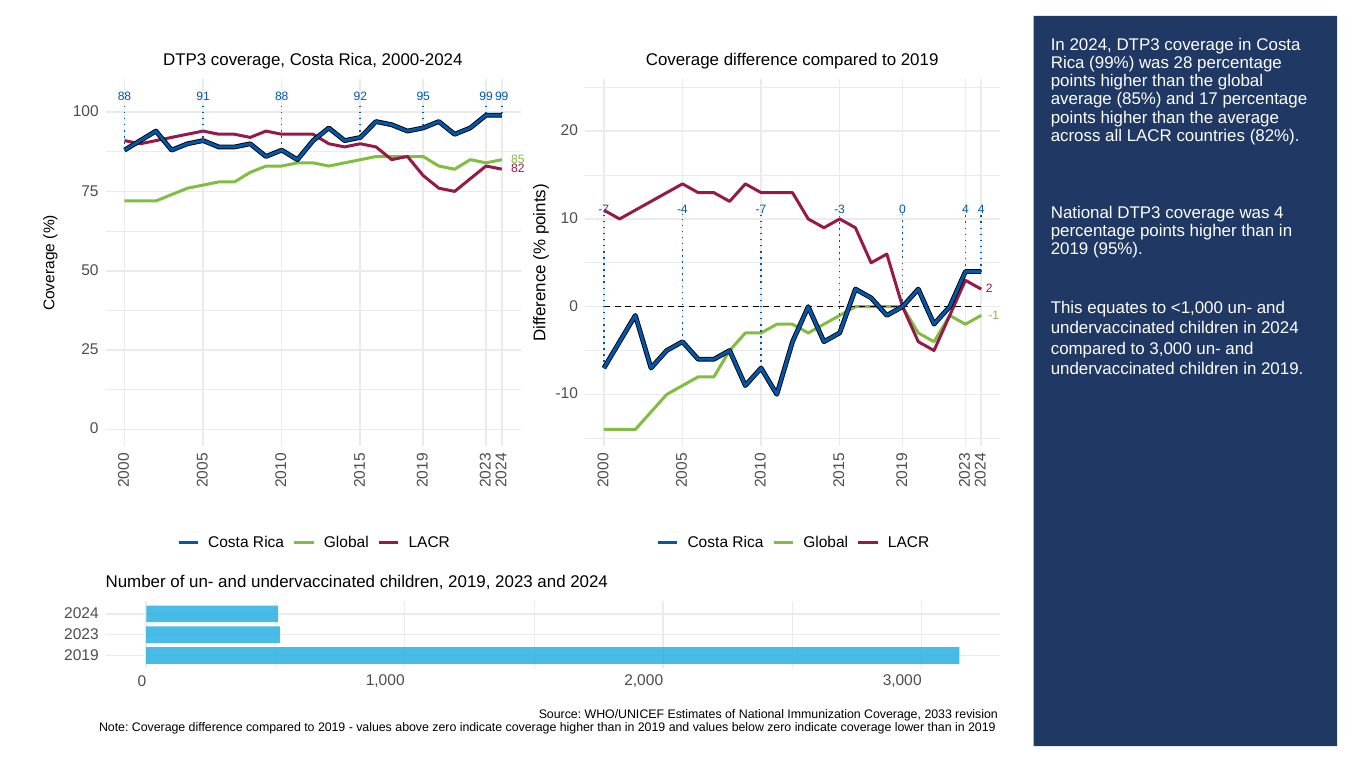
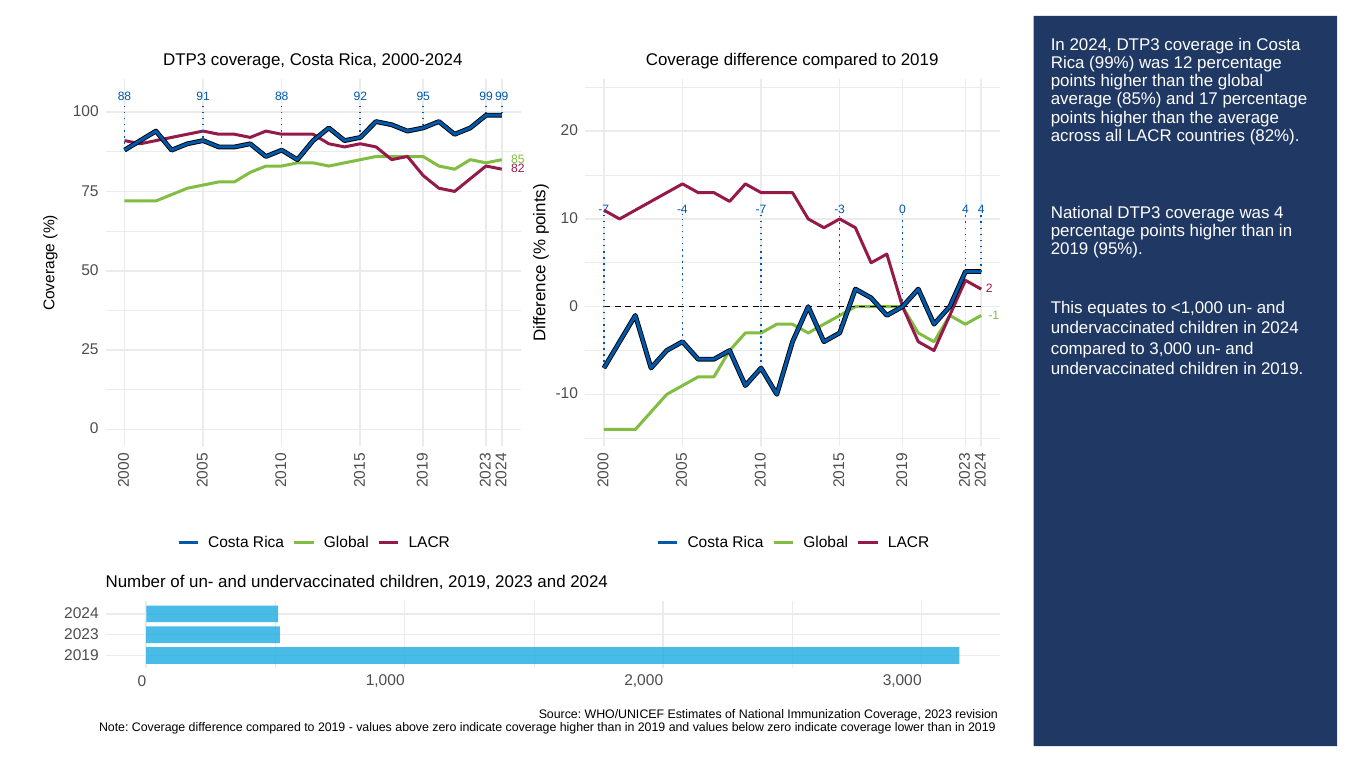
28: 28 -> 12
Coverage 2033: 2033 -> 2023
